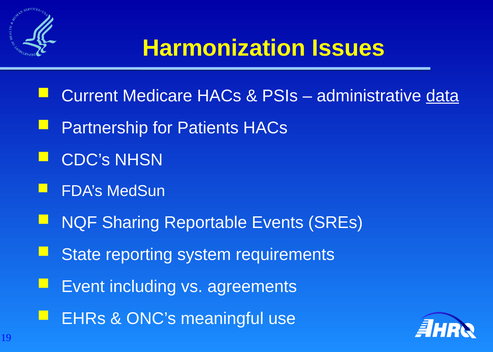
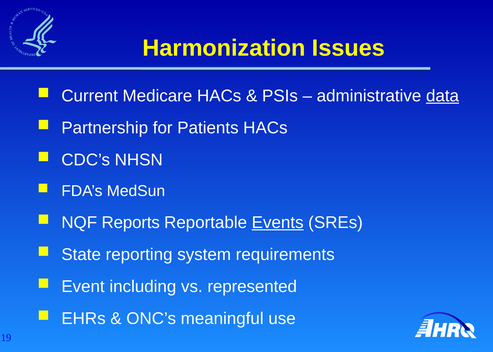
Sharing: Sharing -> Reports
Events underline: none -> present
agreements: agreements -> represented
